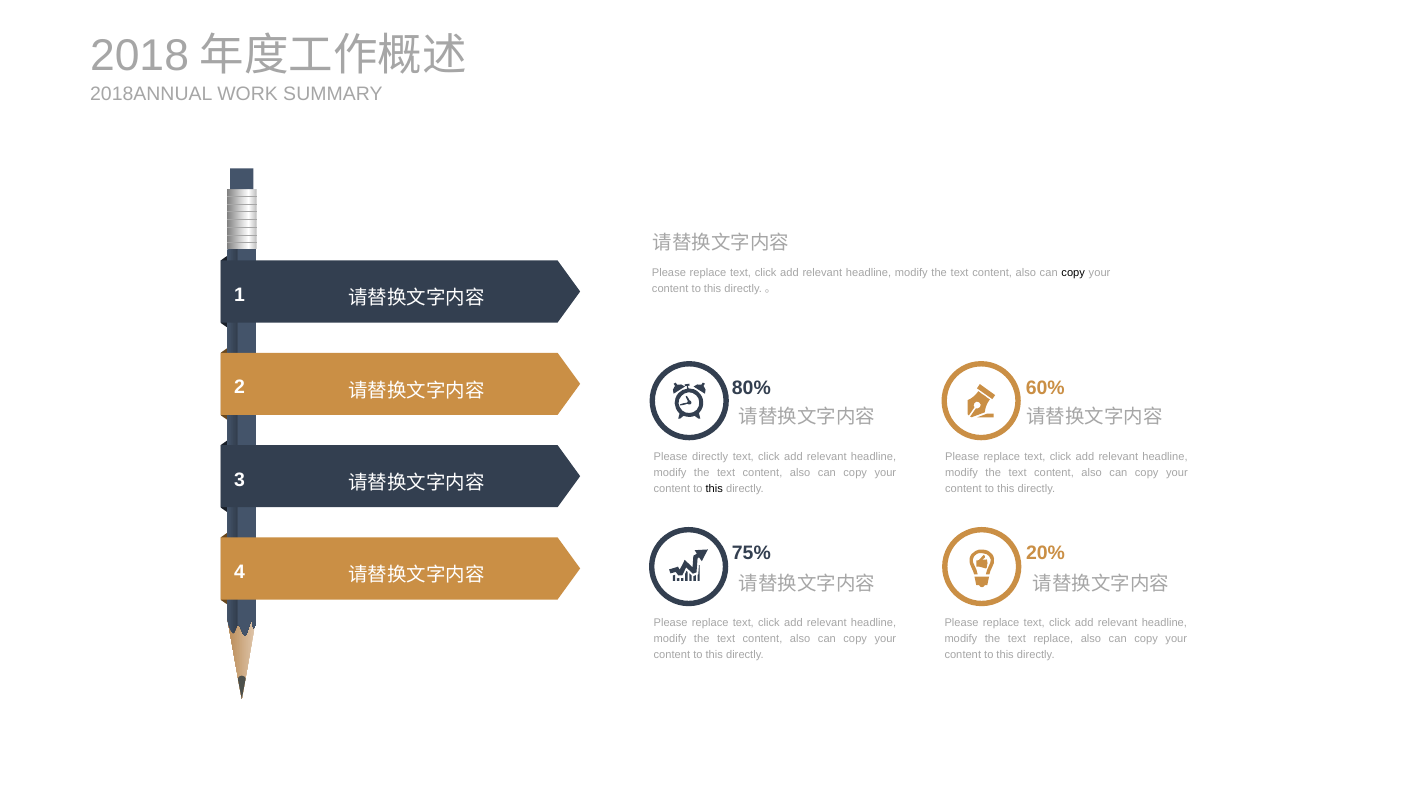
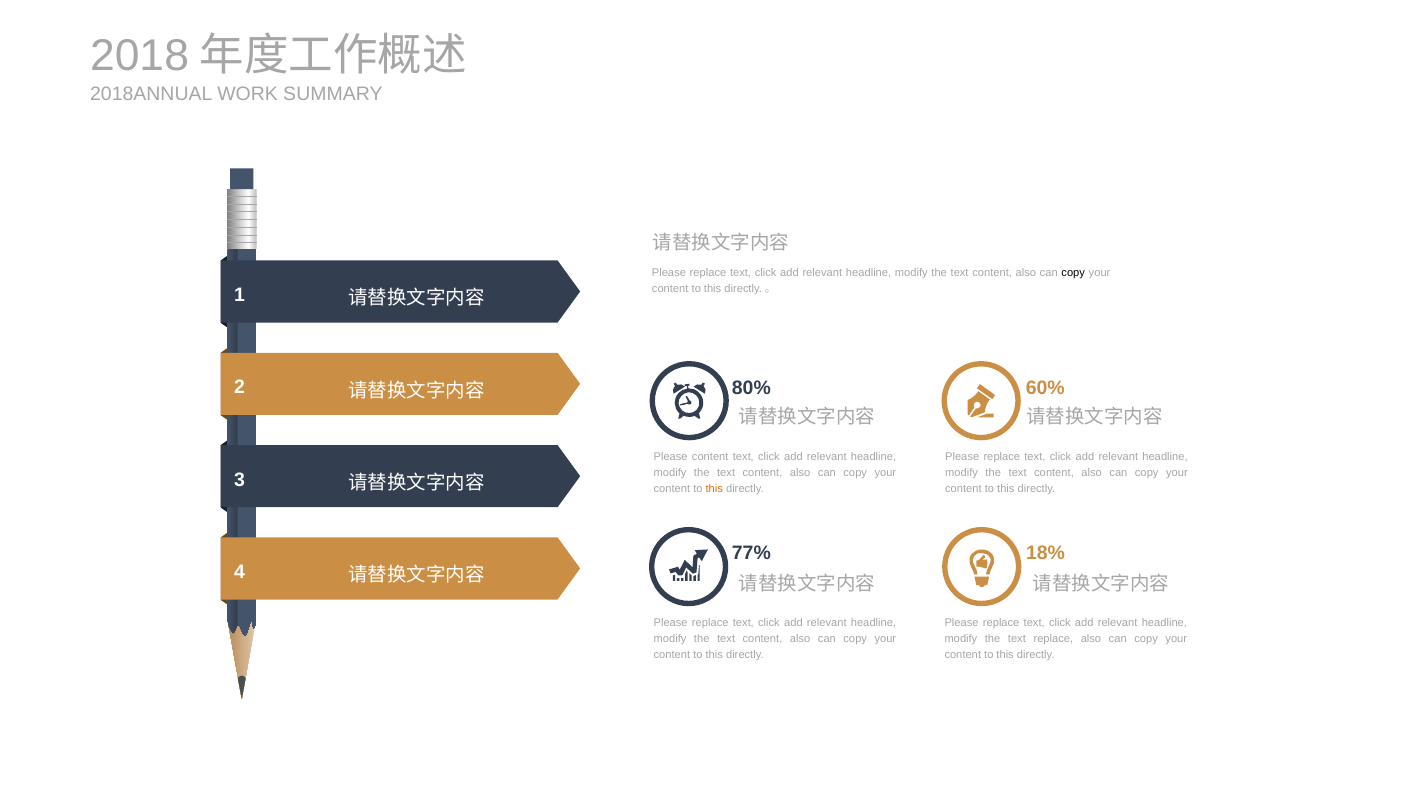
Please directly: directly -> content
this at (714, 489) colour: black -> orange
75%: 75% -> 77%
20%: 20% -> 18%
